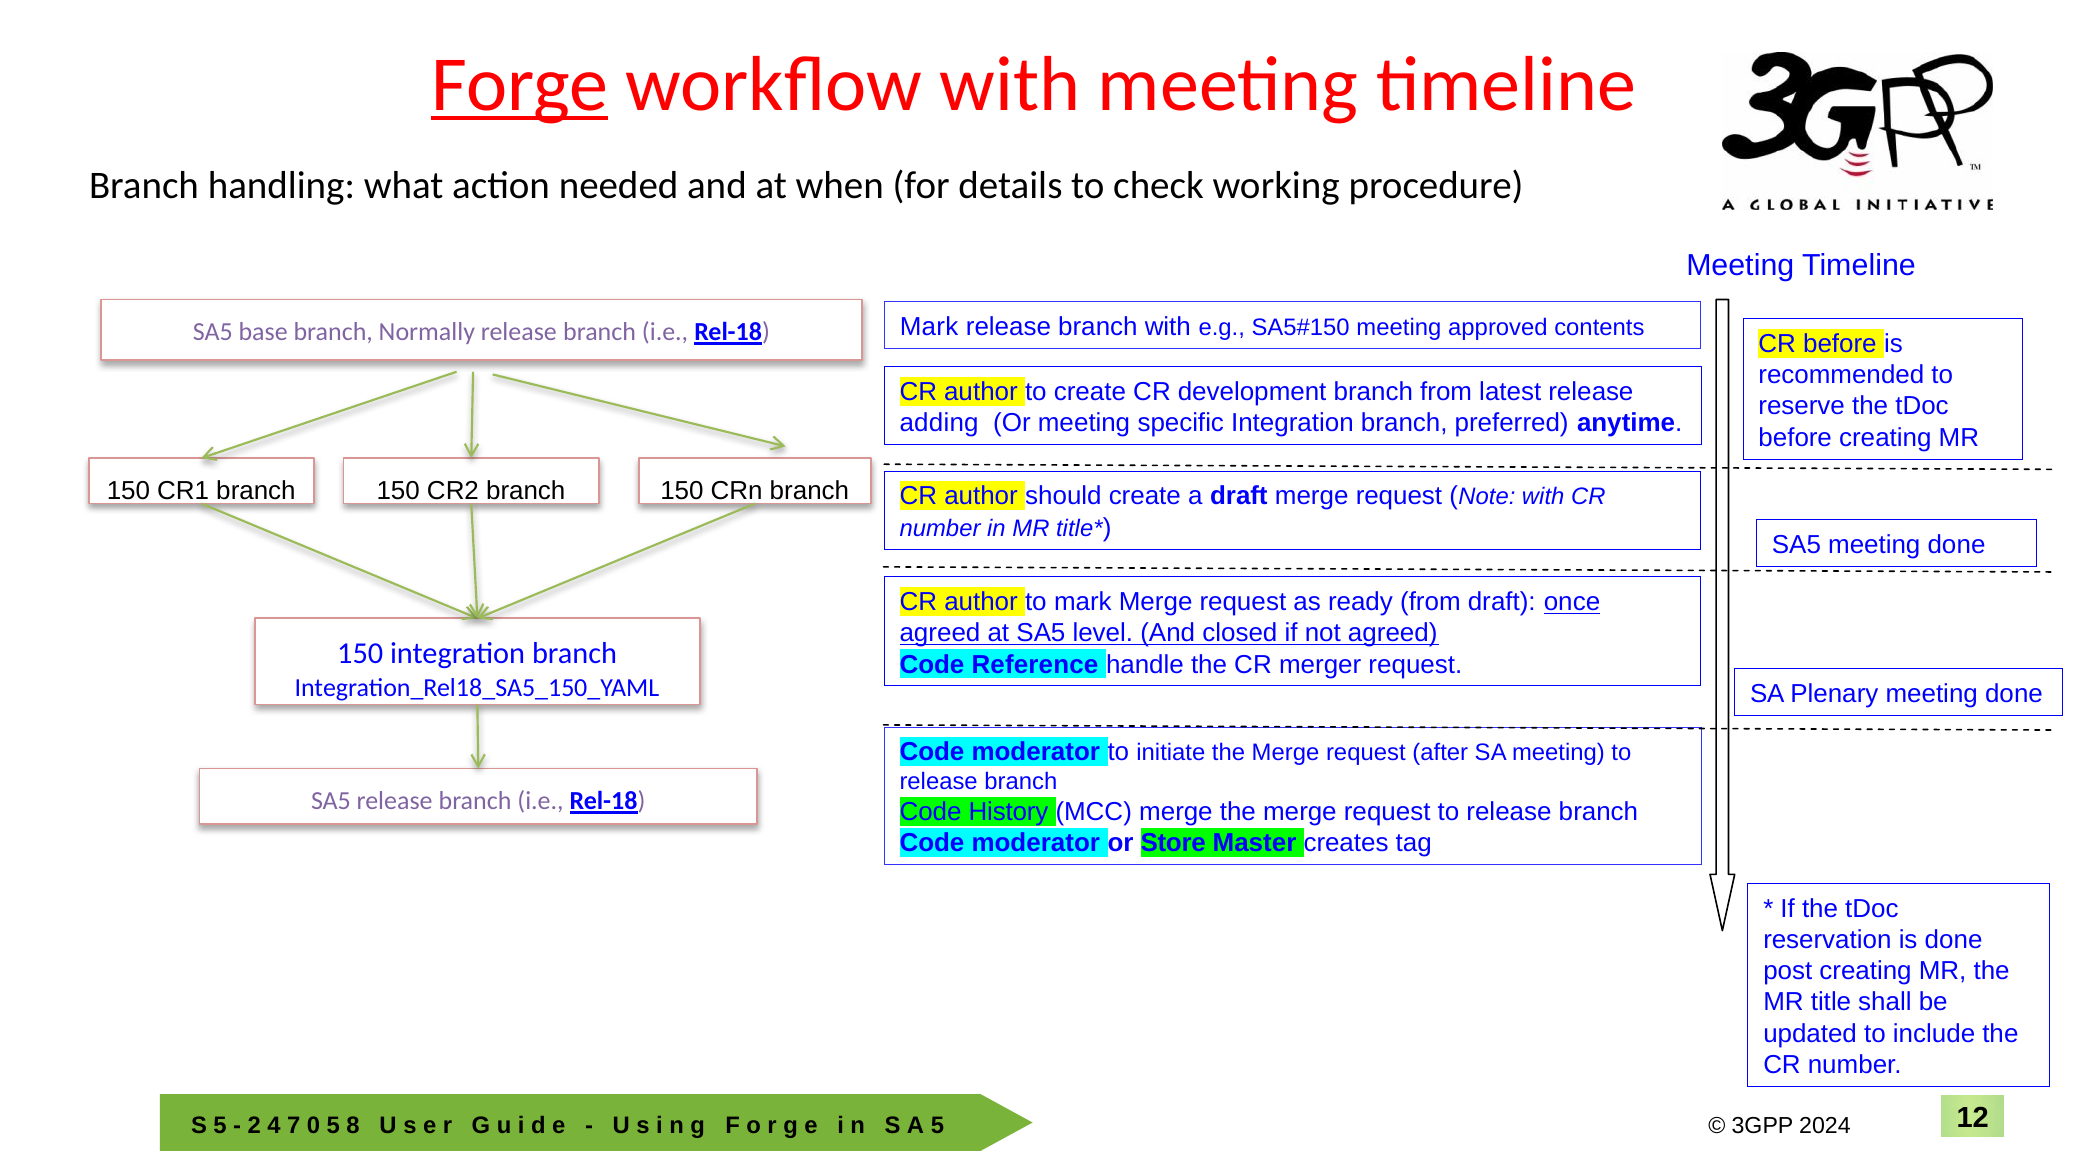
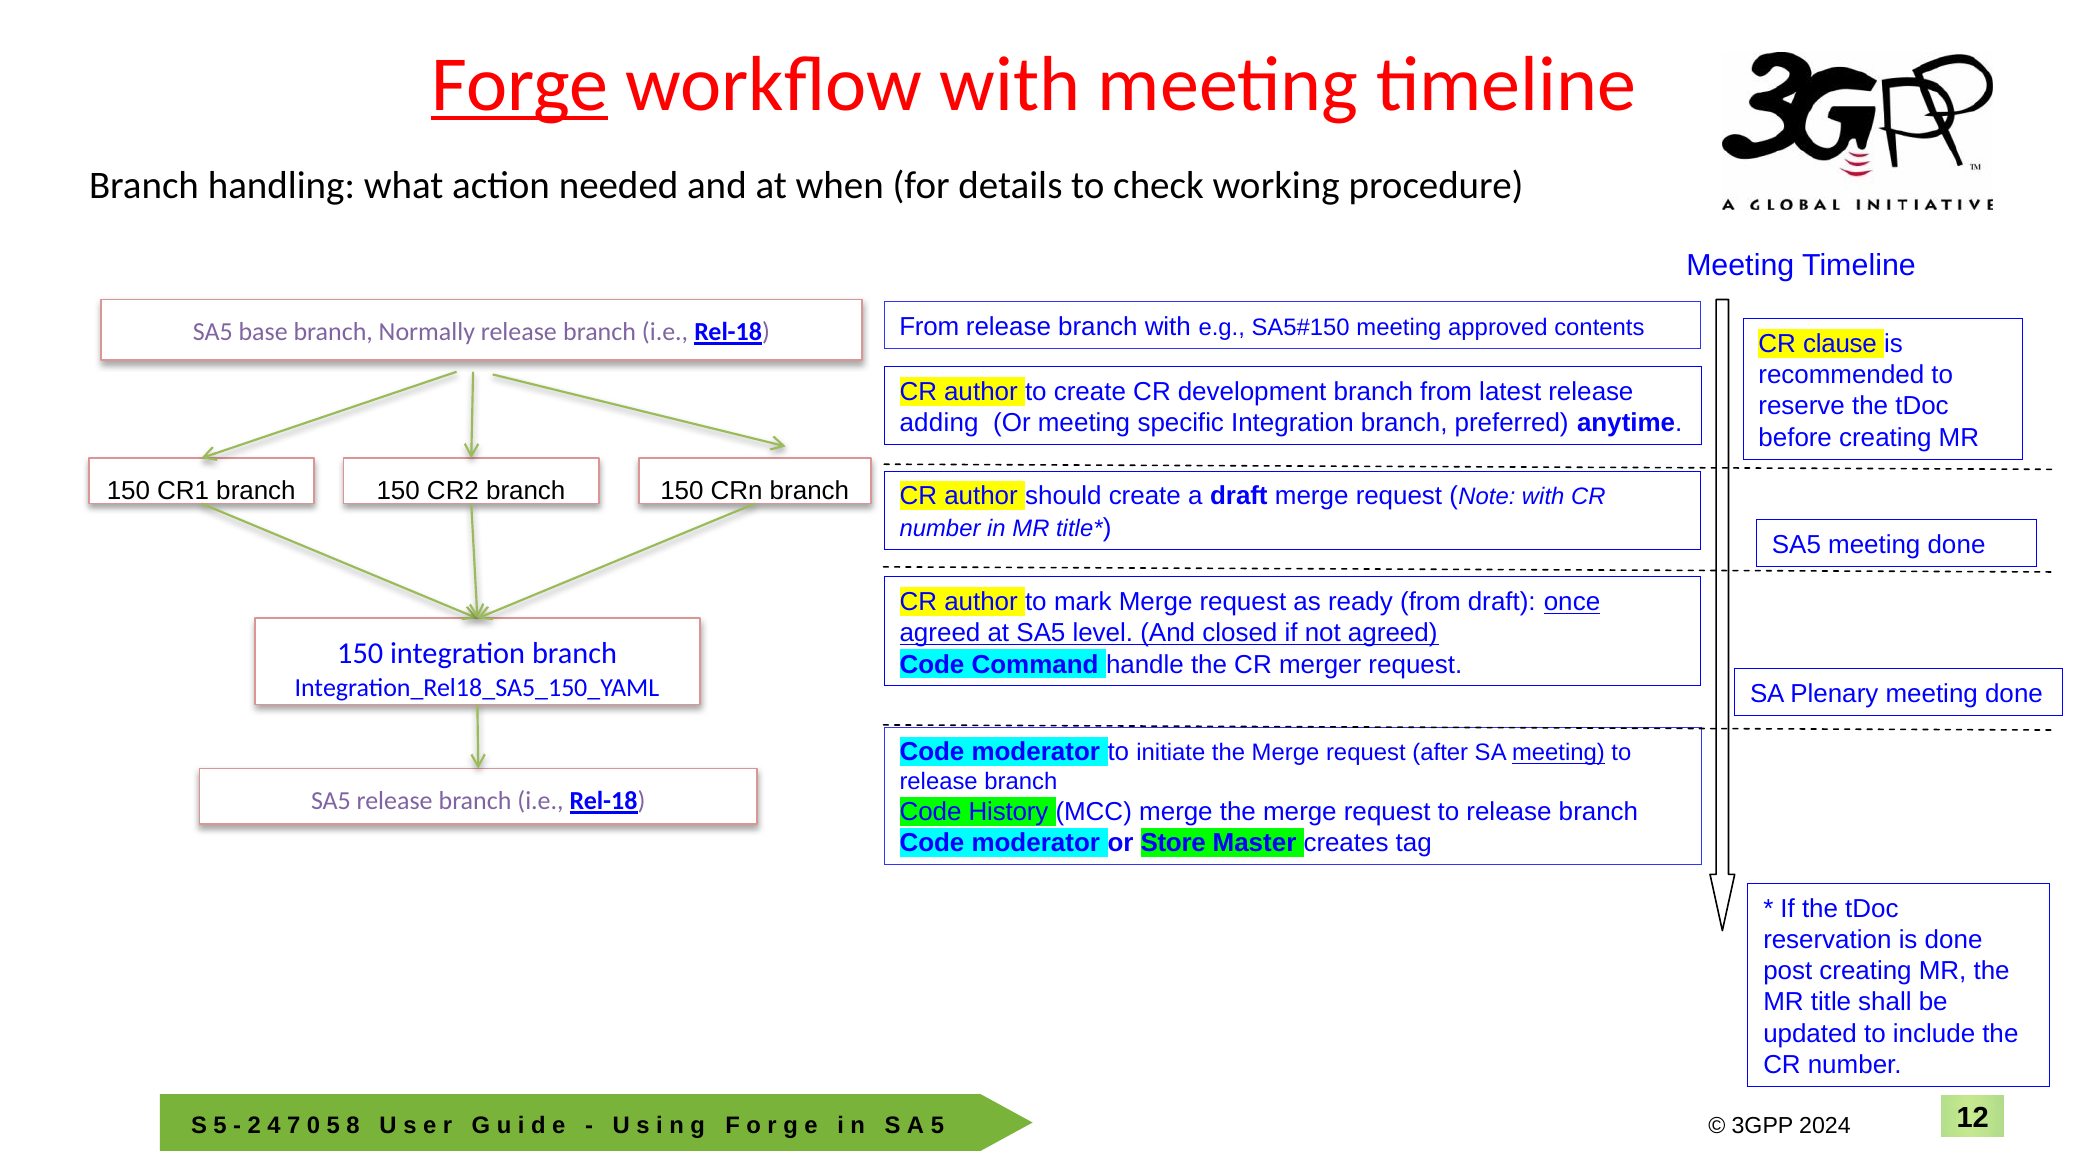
Mark at (929, 327): Mark -> From
CR before: before -> clause
Reference: Reference -> Command
meeting at (1558, 753) underline: none -> present
